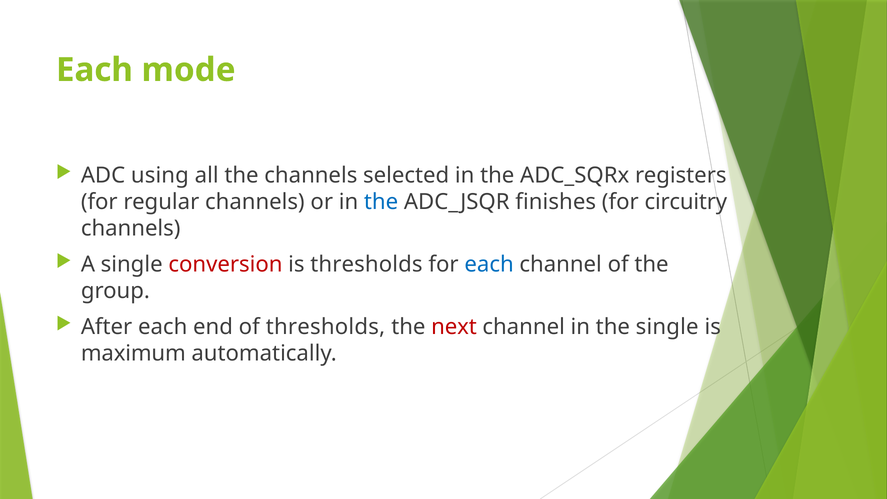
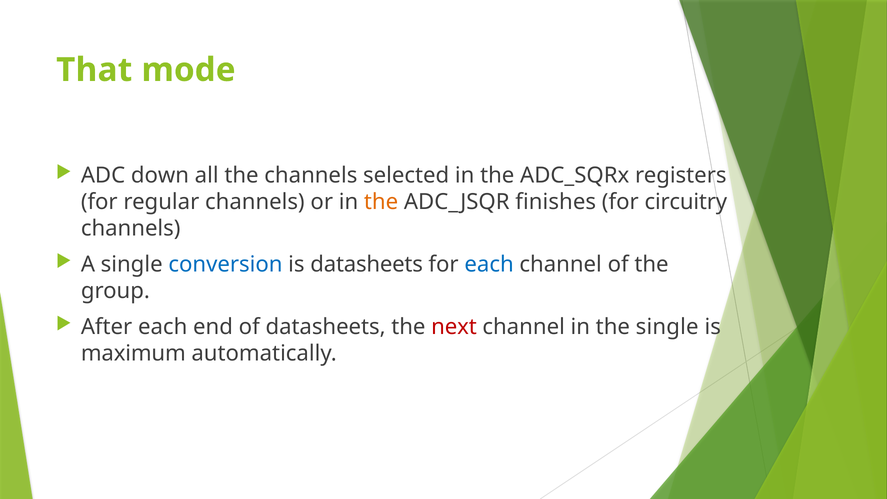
Each at (94, 70): Each -> That
using: using -> down
the at (381, 202) colour: blue -> orange
conversion colour: red -> blue
is thresholds: thresholds -> datasheets
of thresholds: thresholds -> datasheets
